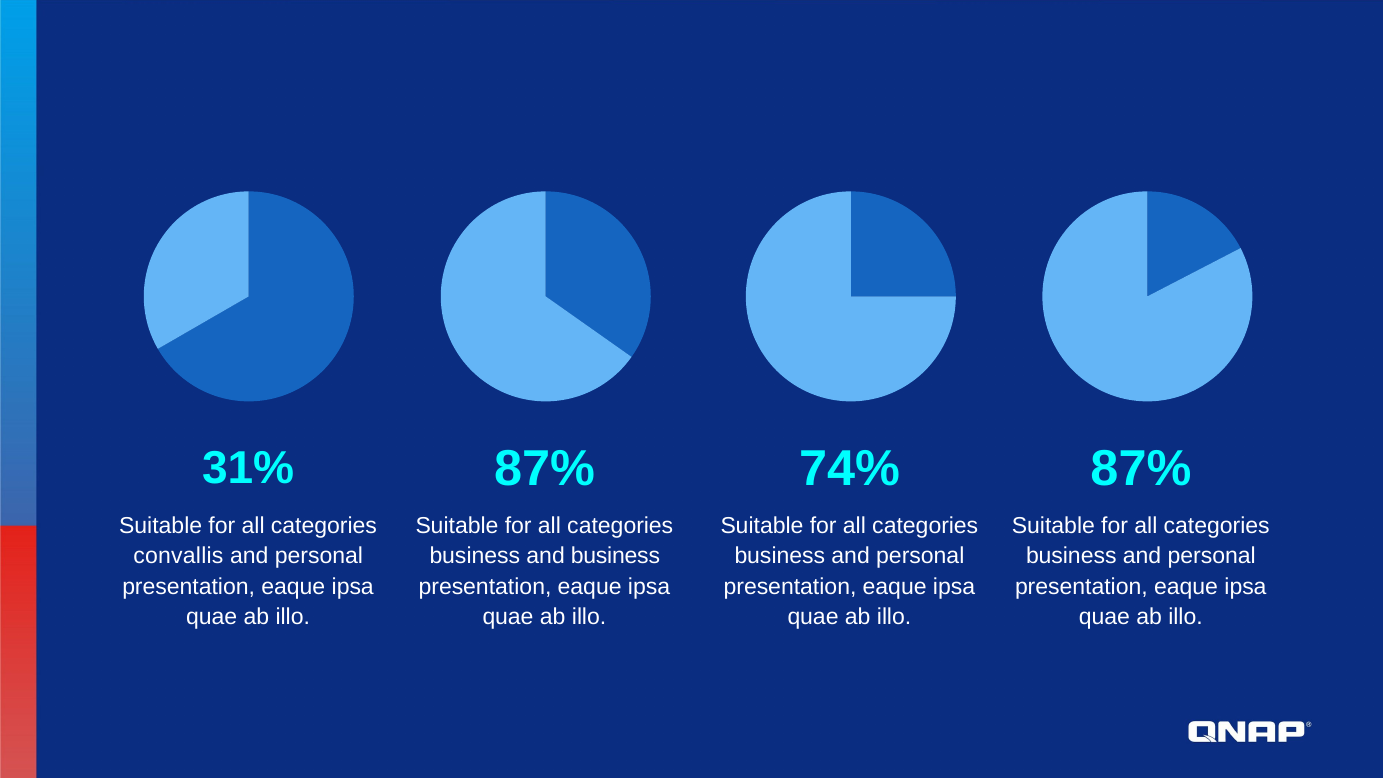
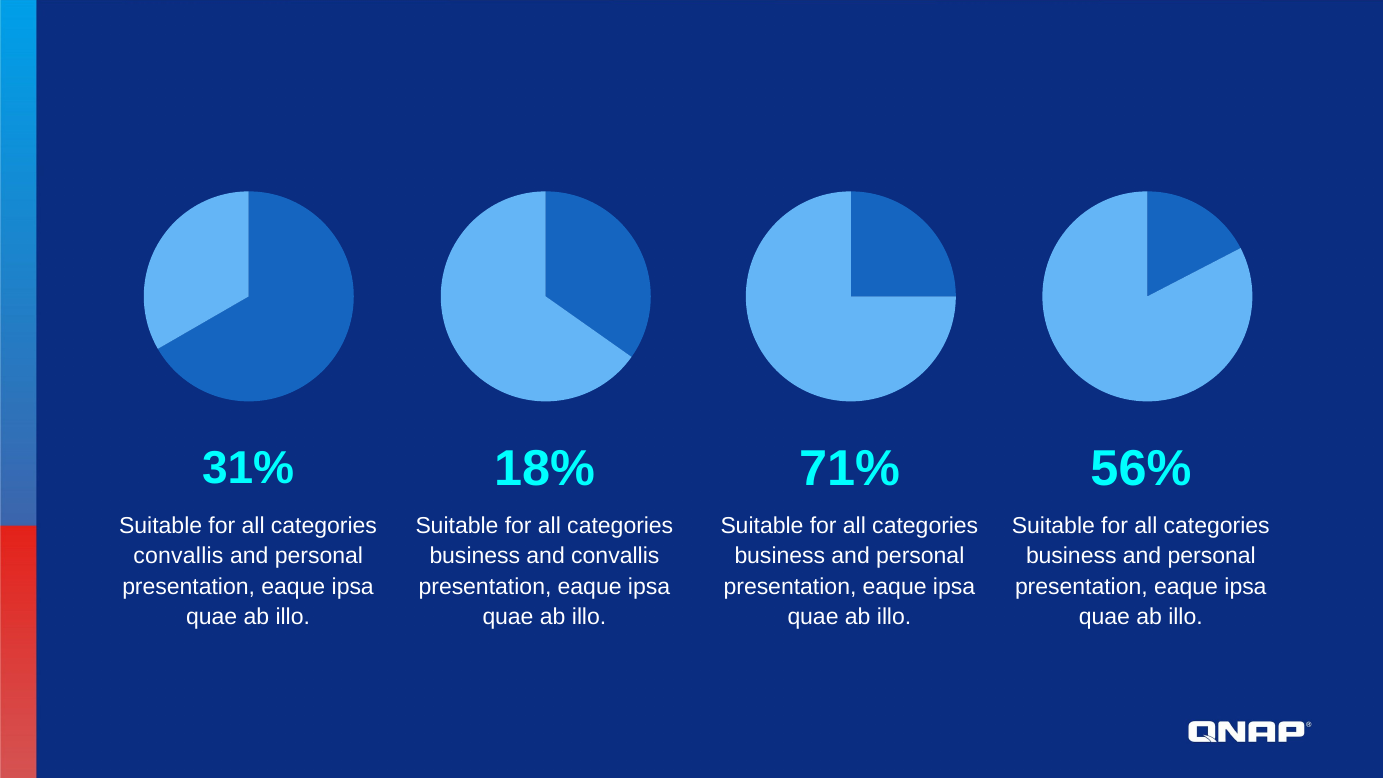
87% at (545, 469): 87% -> 18%
87% at (1141, 469): 87% -> 56%
74%: 74% -> 71%
and business: business -> convallis
